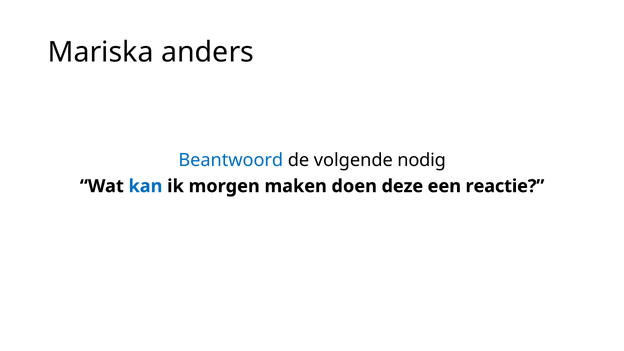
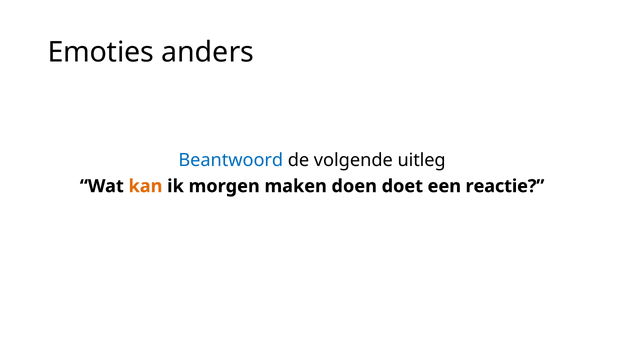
Mariska: Mariska -> Emoties
nodig: nodig -> uitleg
kan colour: blue -> orange
deze: deze -> doet
